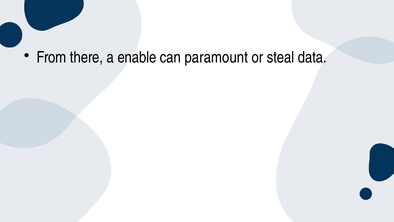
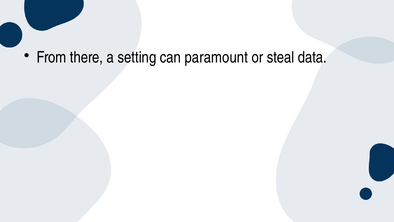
enable: enable -> setting
